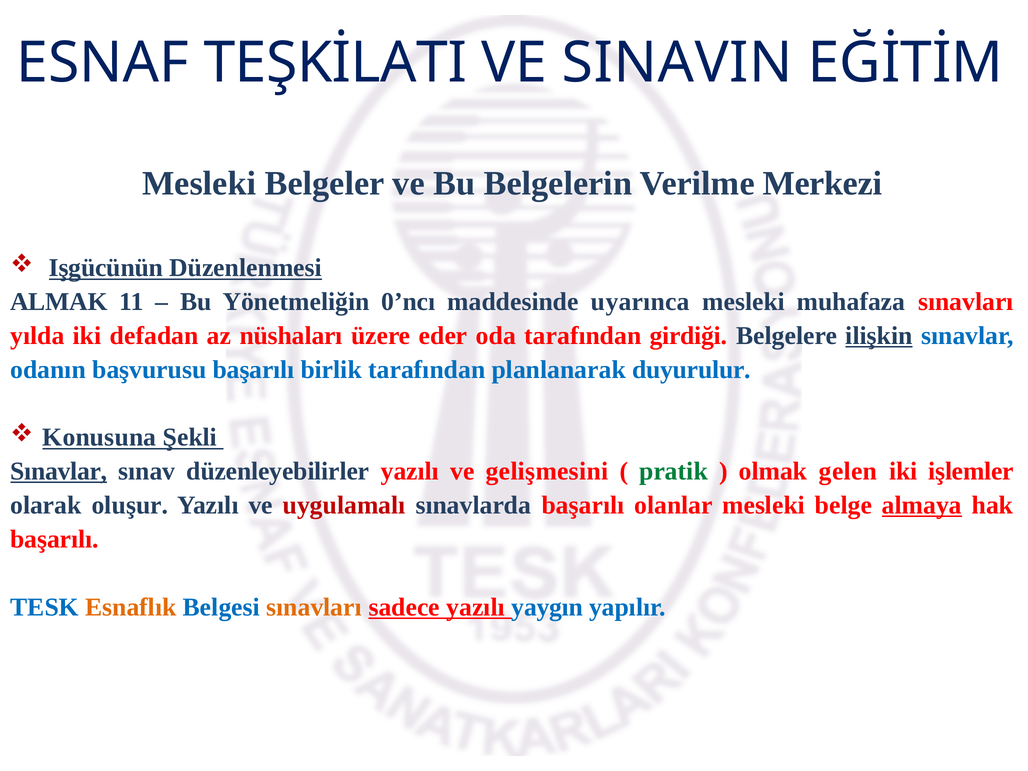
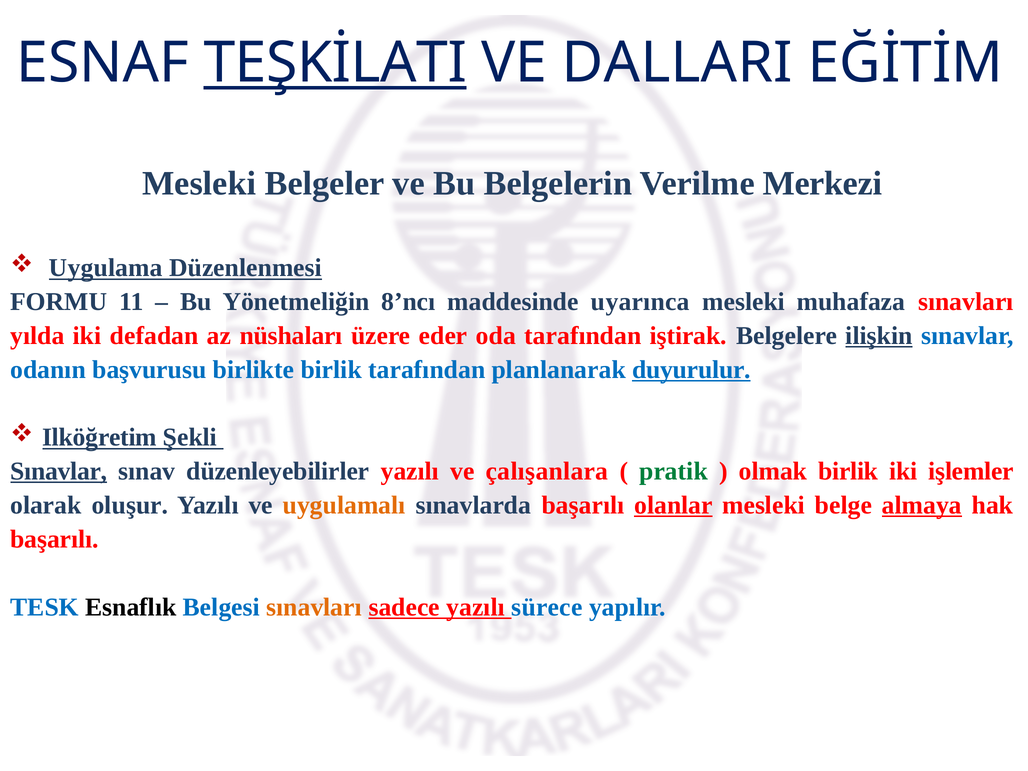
TEŞKİLATI underline: none -> present
SINAVIN: SINAVIN -> DALLARI
Işgücünün: Işgücünün -> Uygulama
ALMAK: ALMAK -> FORMU
0’ncı: 0’ncı -> 8’ncı
girdiği: girdiği -> iştirak
başvurusu başarılı: başarılı -> birlikte
duyurulur underline: none -> present
Konusuna: Konusuna -> Ilköğretim
gelişmesini: gelişmesini -> çalışanlara
olmak gelen: gelen -> birlik
uygulamalı colour: red -> orange
olanlar underline: none -> present
Esnaflık colour: orange -> black
yaygın: yaygın -> sürece
